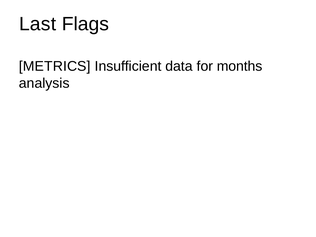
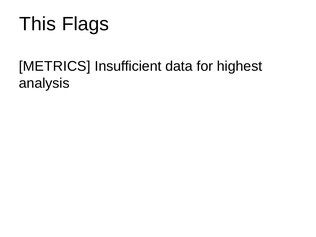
Last: Last -> This
months: months -> highest
